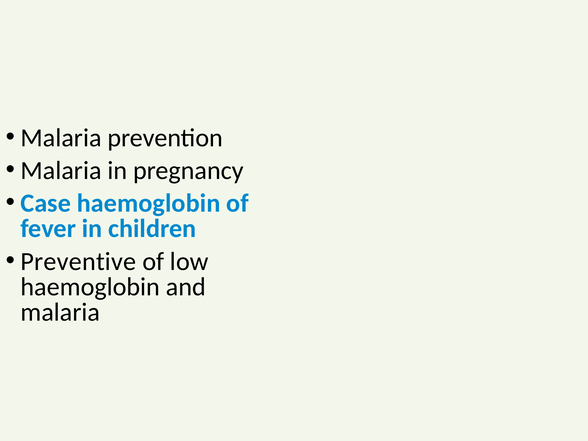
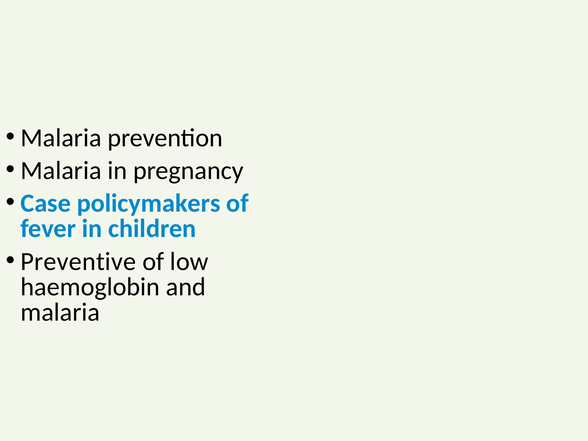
Case haemoglobin: haemoglobin -> policymakers
